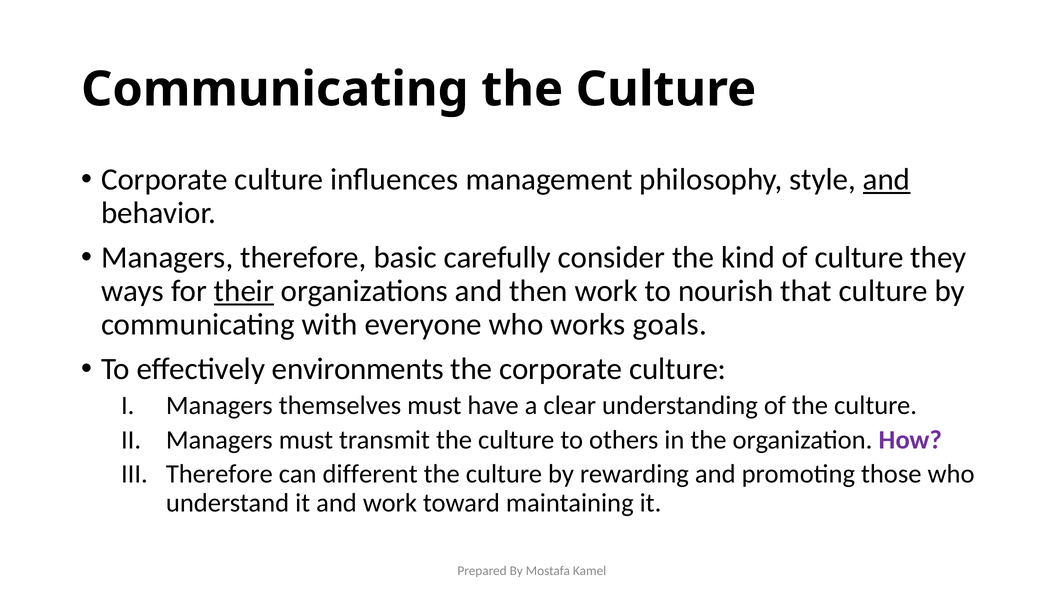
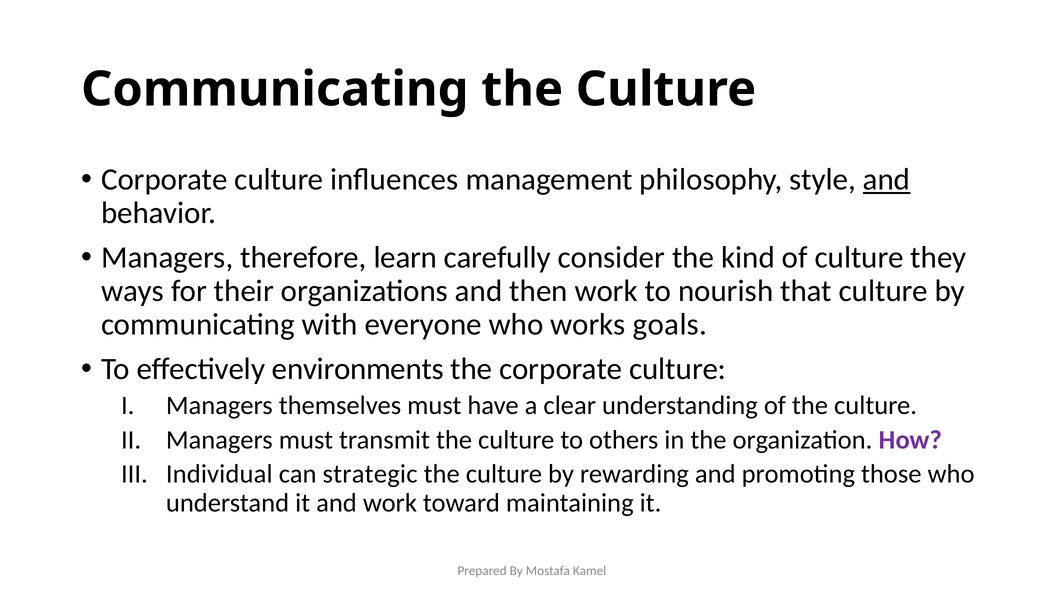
basic: basic -> learn
their underline: present -> none
Therefore at (219, 474): Therefore -> Individual
different: different -> strategic
